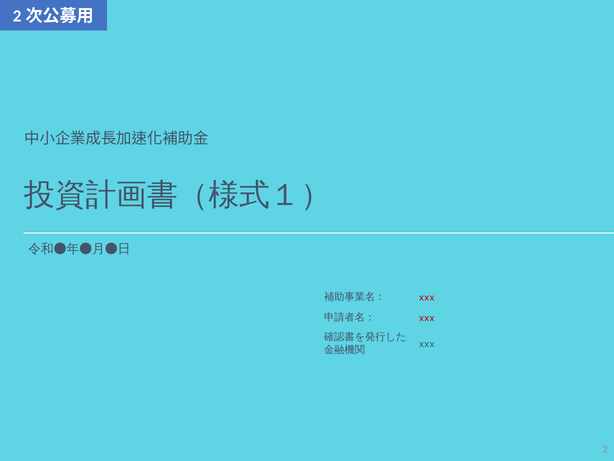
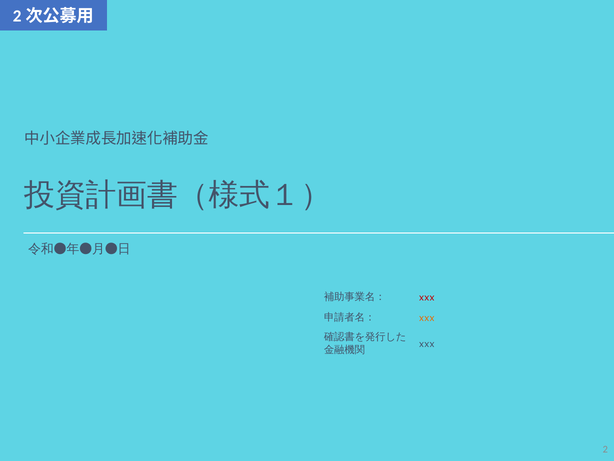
xxx at (427, 317) colour: red -> orange
